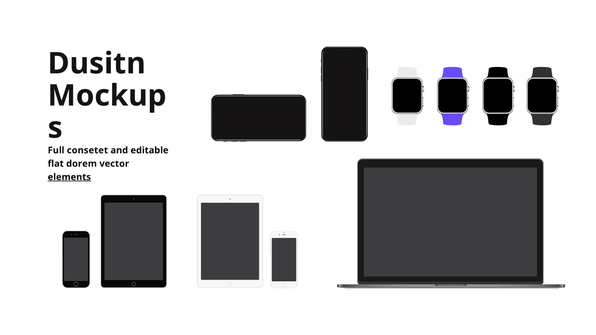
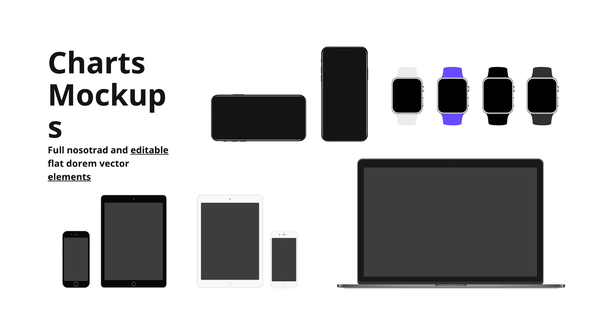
Dusitn: Dusitn -> Charts
consetet: consetet -> nosotrad
editable underline: none -> present
